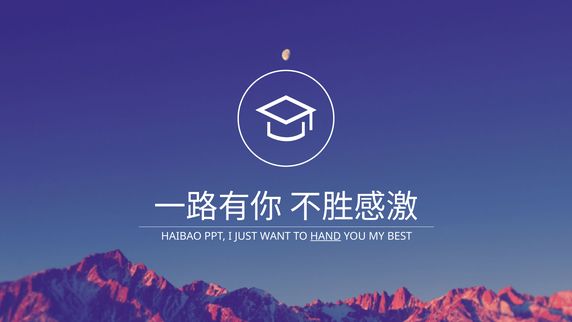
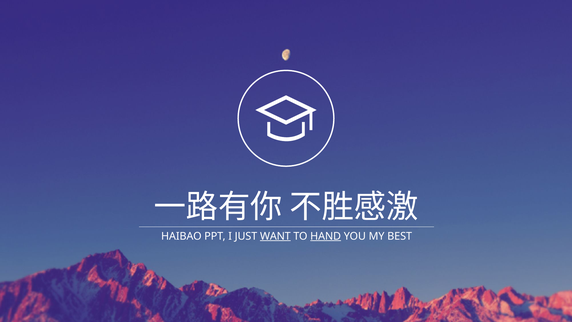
WANT underline: none -> present
